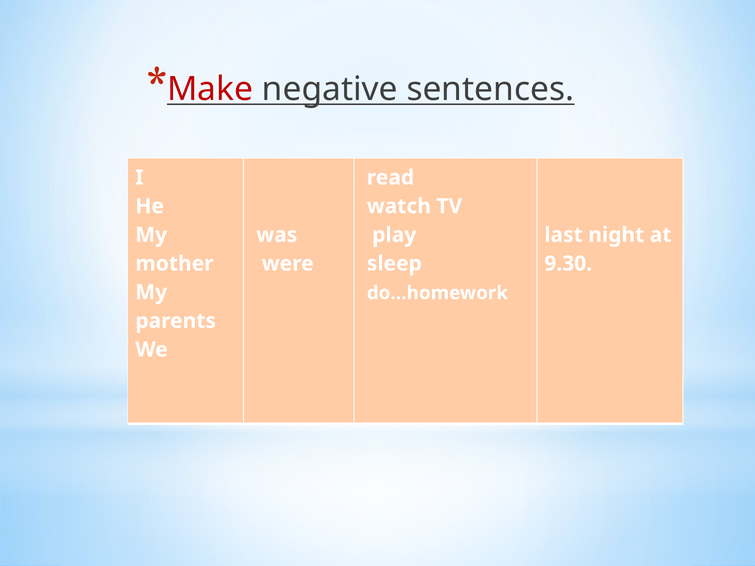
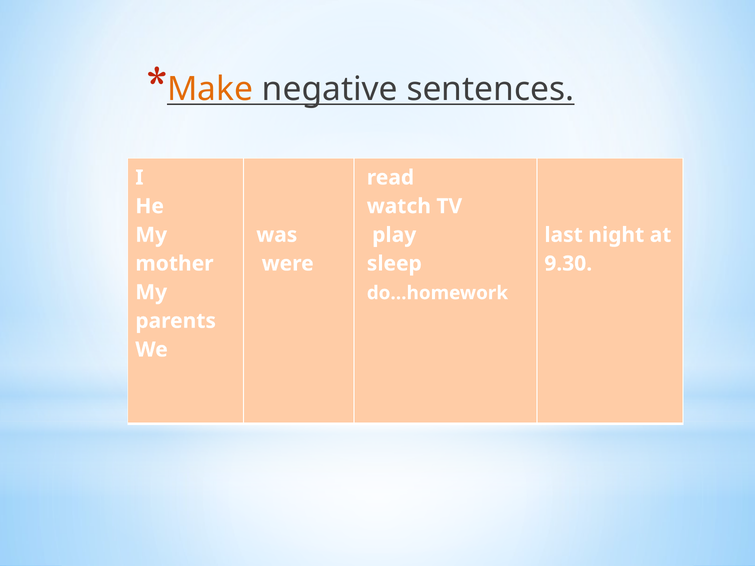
Make colour: red -> orange
